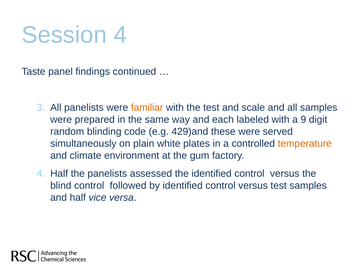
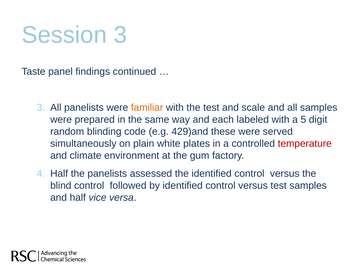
Session 4: 4 -> 3
9: 9 -> 5
temperature colour: orange -> red
